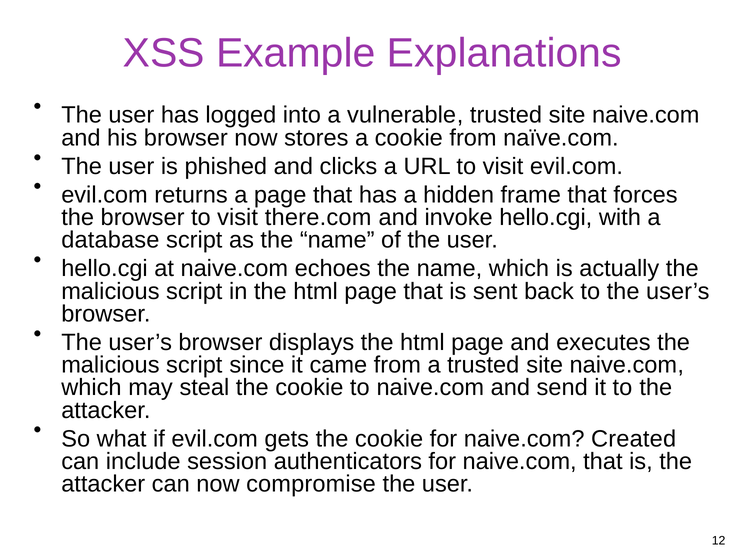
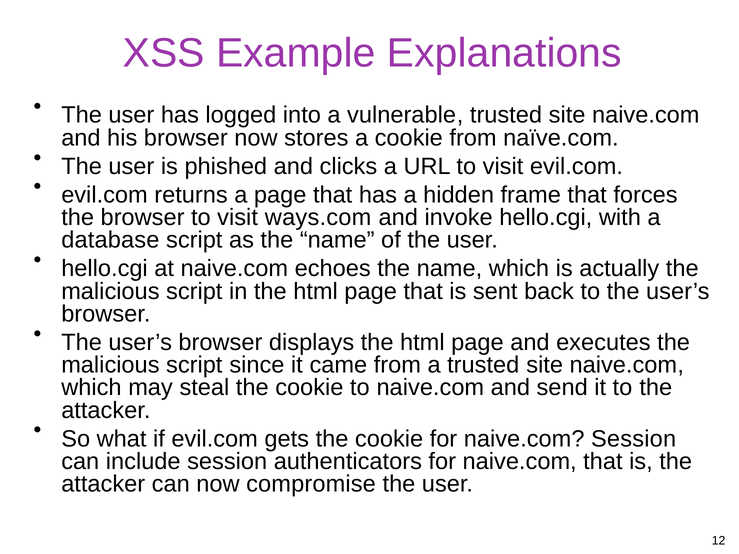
there.com: there.com -> ways.com
naive.com Created: Created -> Session
